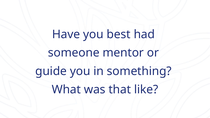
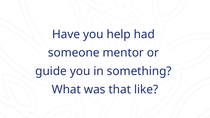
best: best -> help
